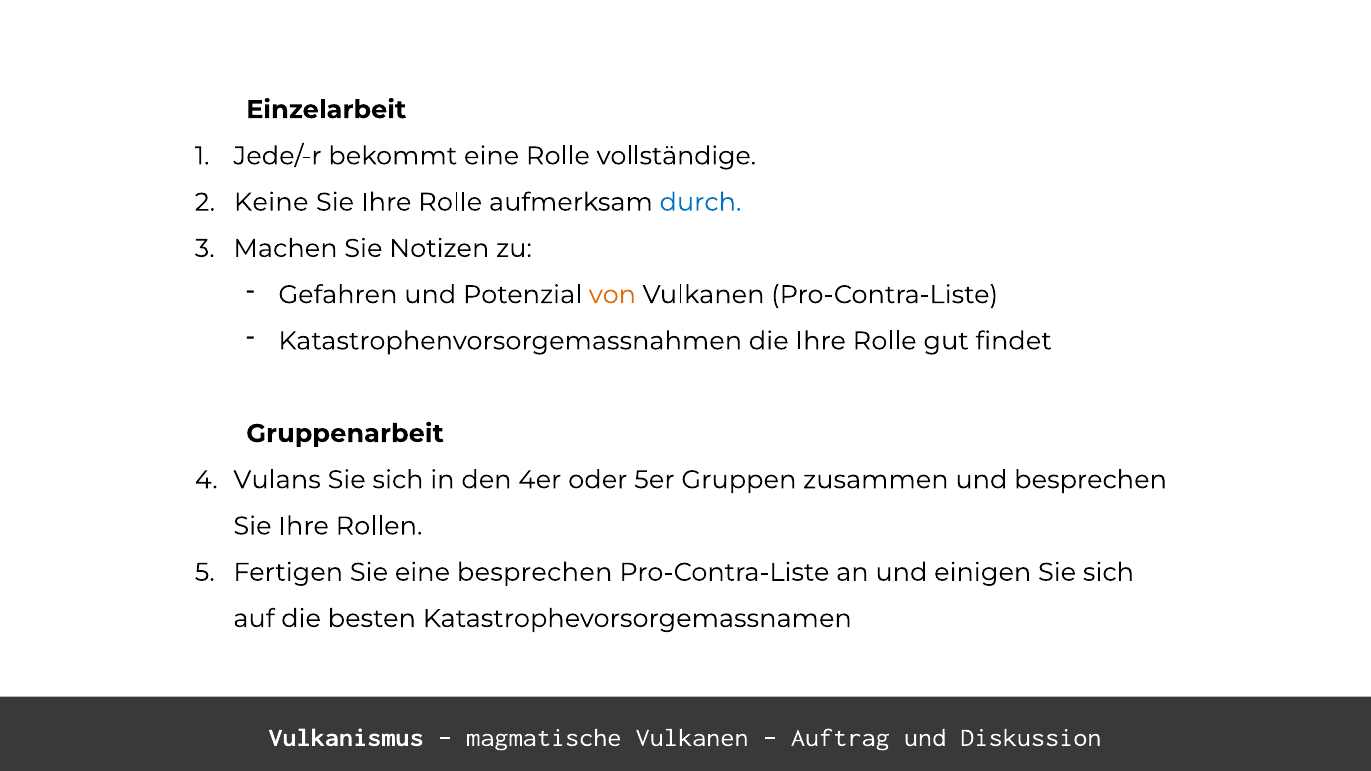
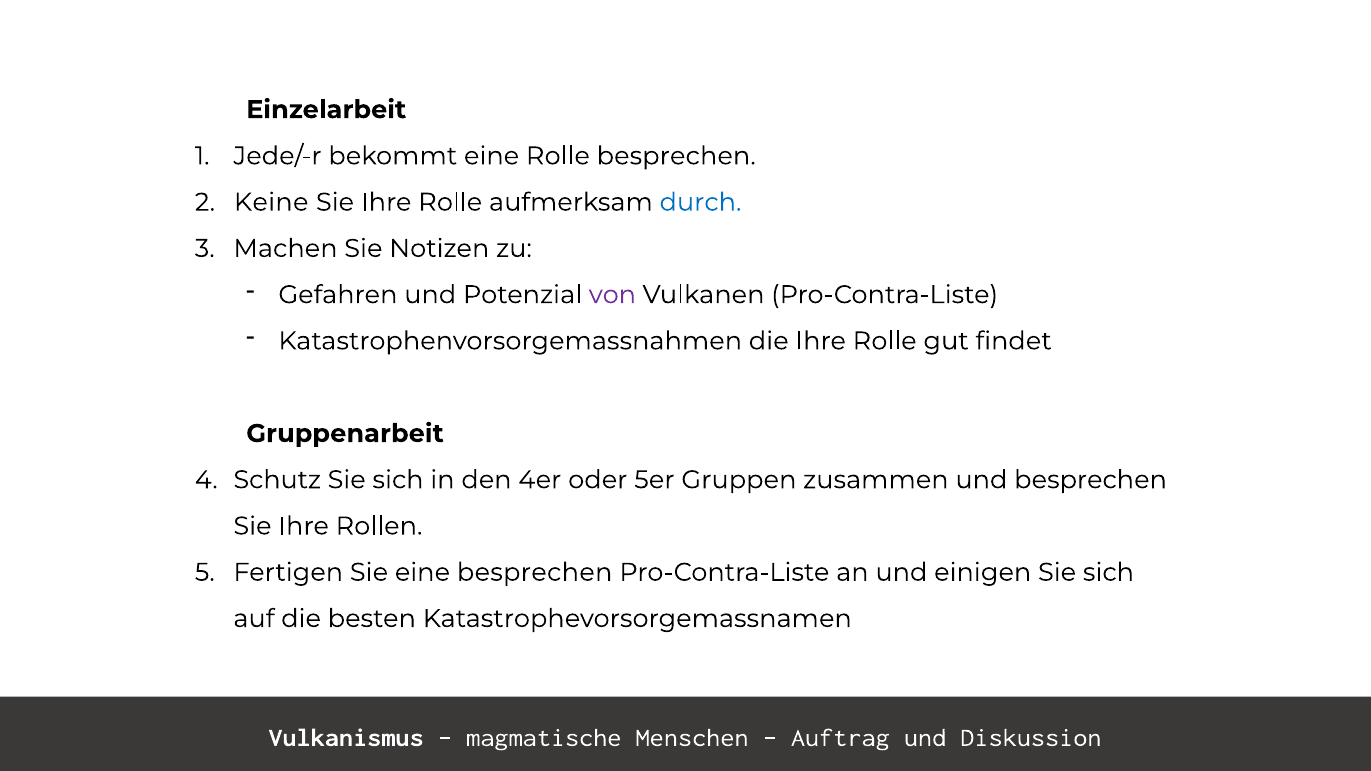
Rolle vollständige: vollständige -> besprechen
von colour: orange -> purple
Vulans: Vulans -> Schutz
magmatische Vulkanen: Vulkanen -> Menschen
